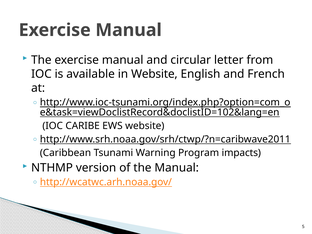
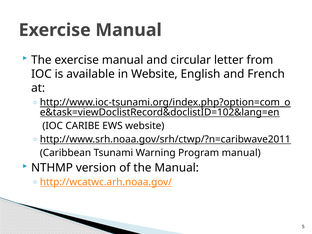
Program impacts: impacts -> manual
